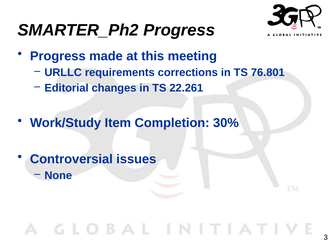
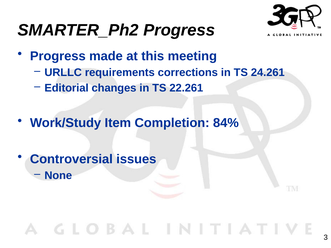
76.801: 76.801 -> 24.261
30%: 30% -> 84%
